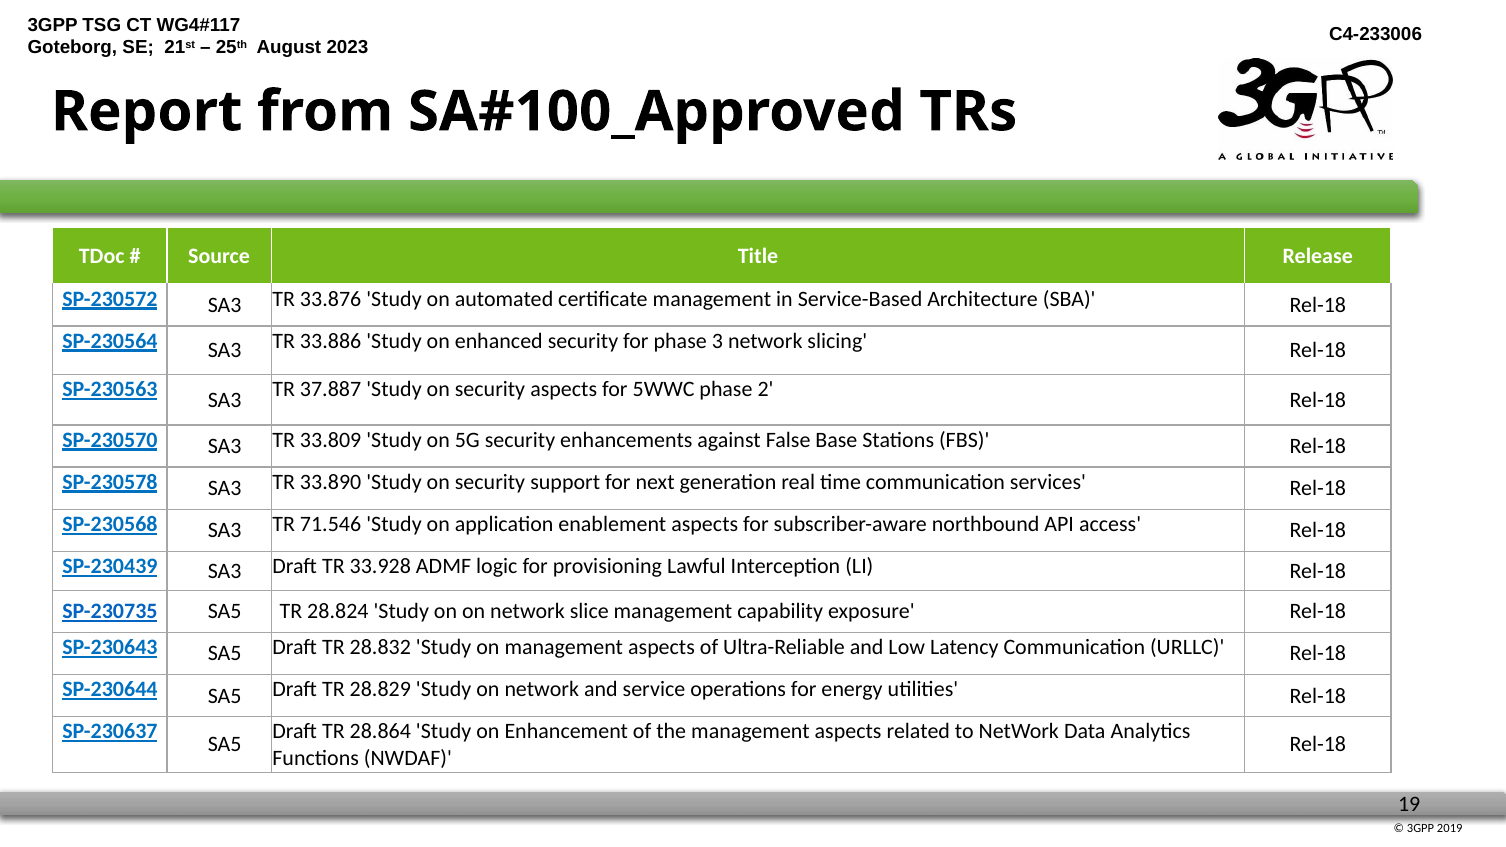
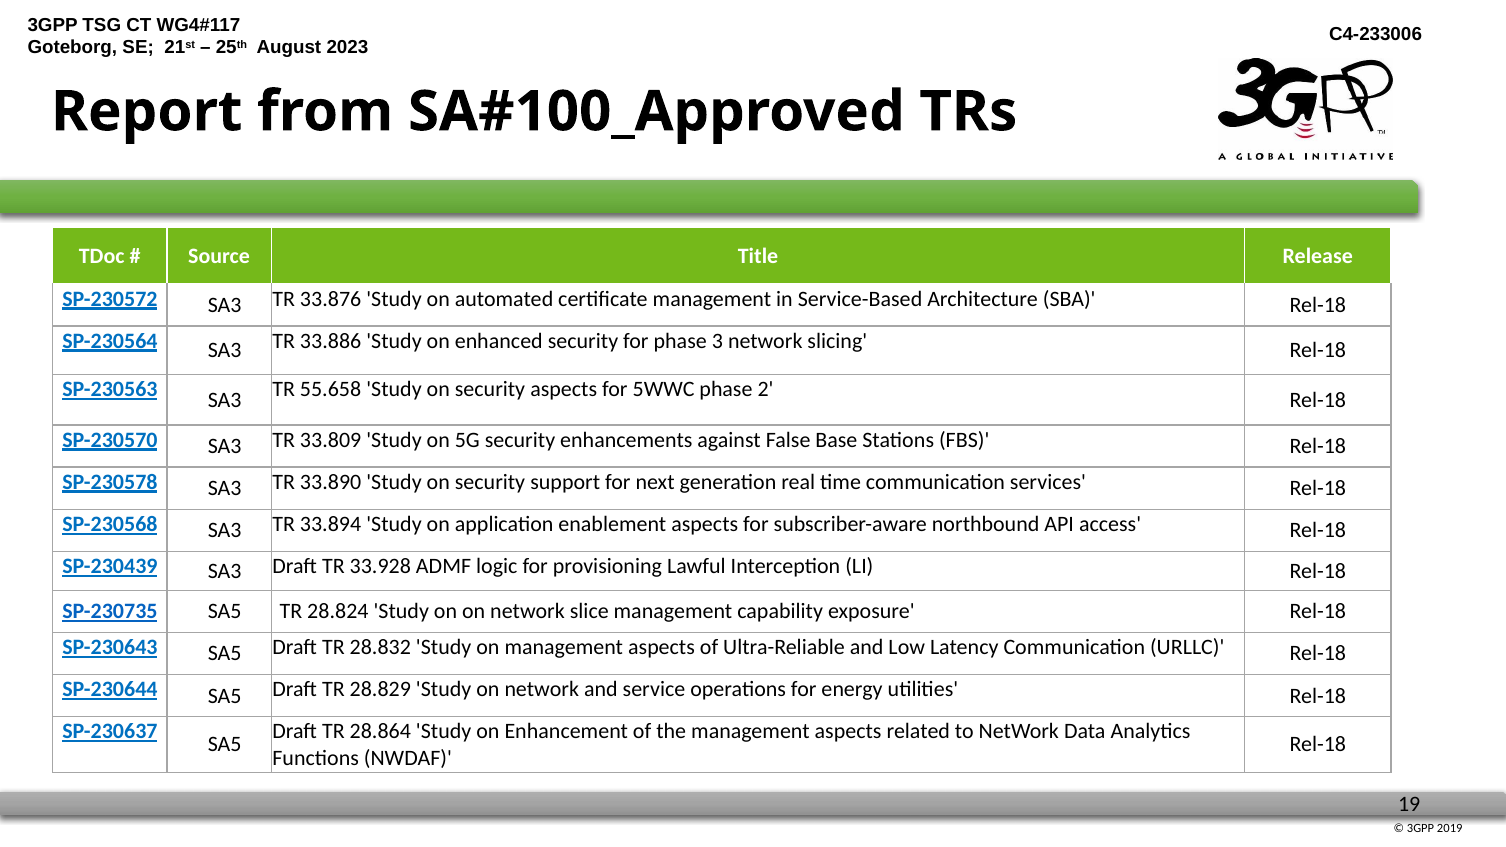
37.887: 37.887 -> 55.658
71.546: 71.546 -> 33.894
